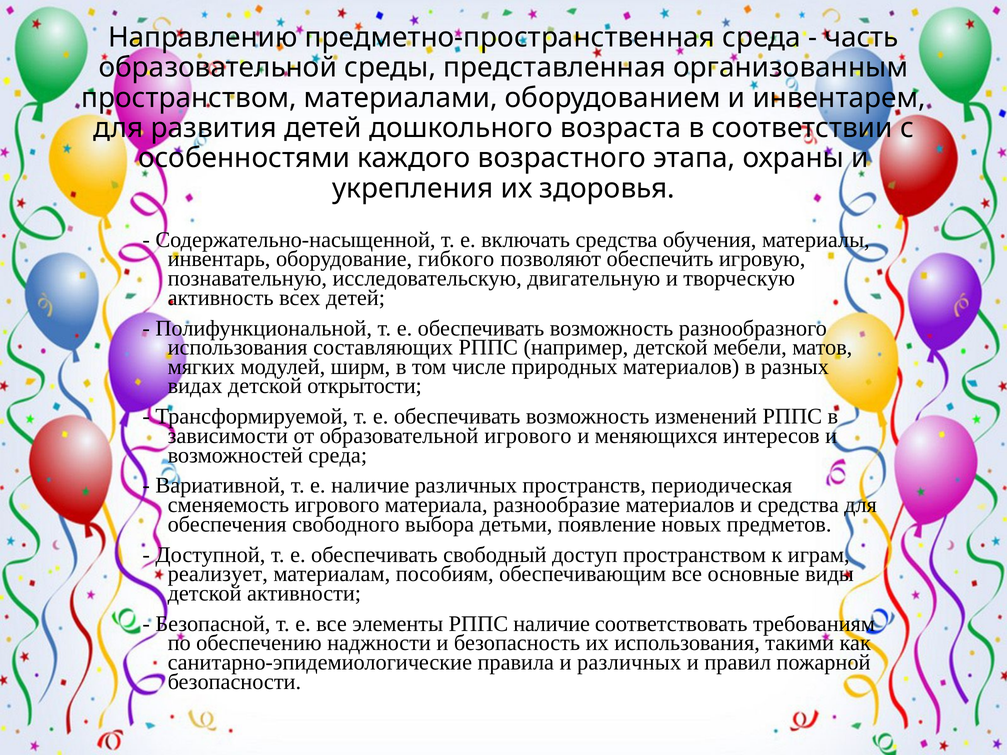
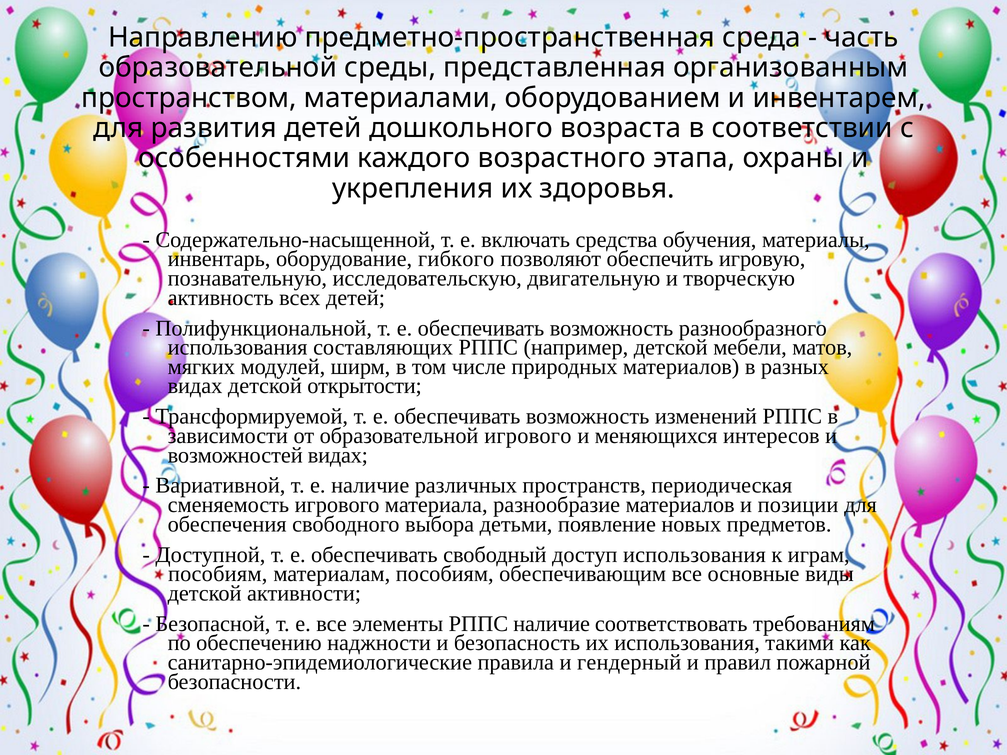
возможностей среда: среда -> видах
и средства: средства -> позиции
доступ пространством: пространством -> использования
реализует at (218, 574): реализует -> пособиям
и различных: различных -> гендерный
